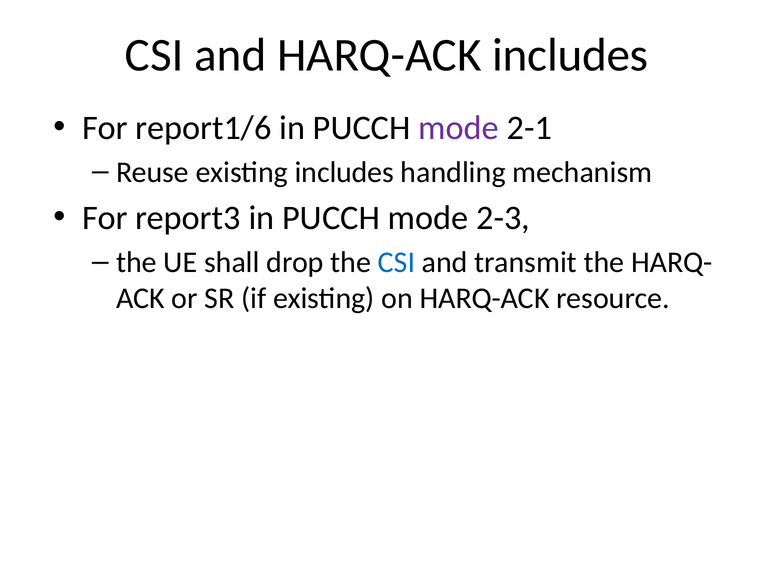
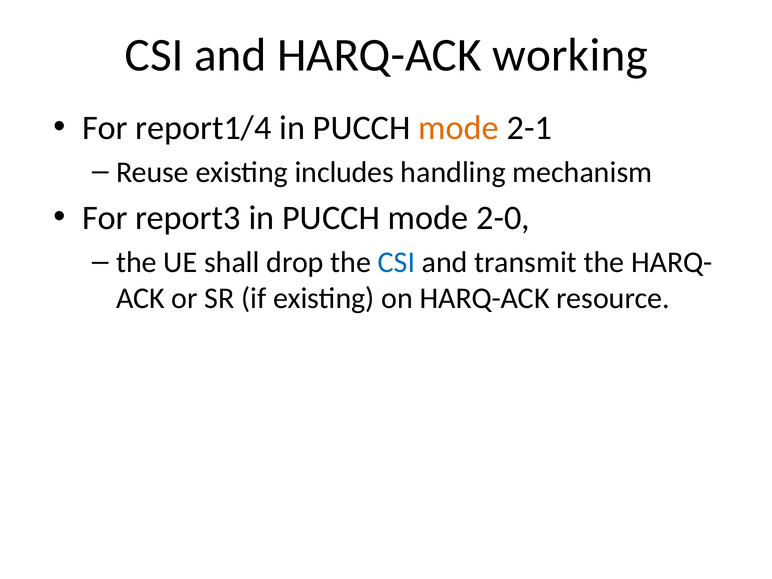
HARQ-ACK includes: includes -> working
report1/6: report1/6 -> report1/4
mode at (459, 128) colour: purple -> orange
2-3: 2-3 -> 2-0
